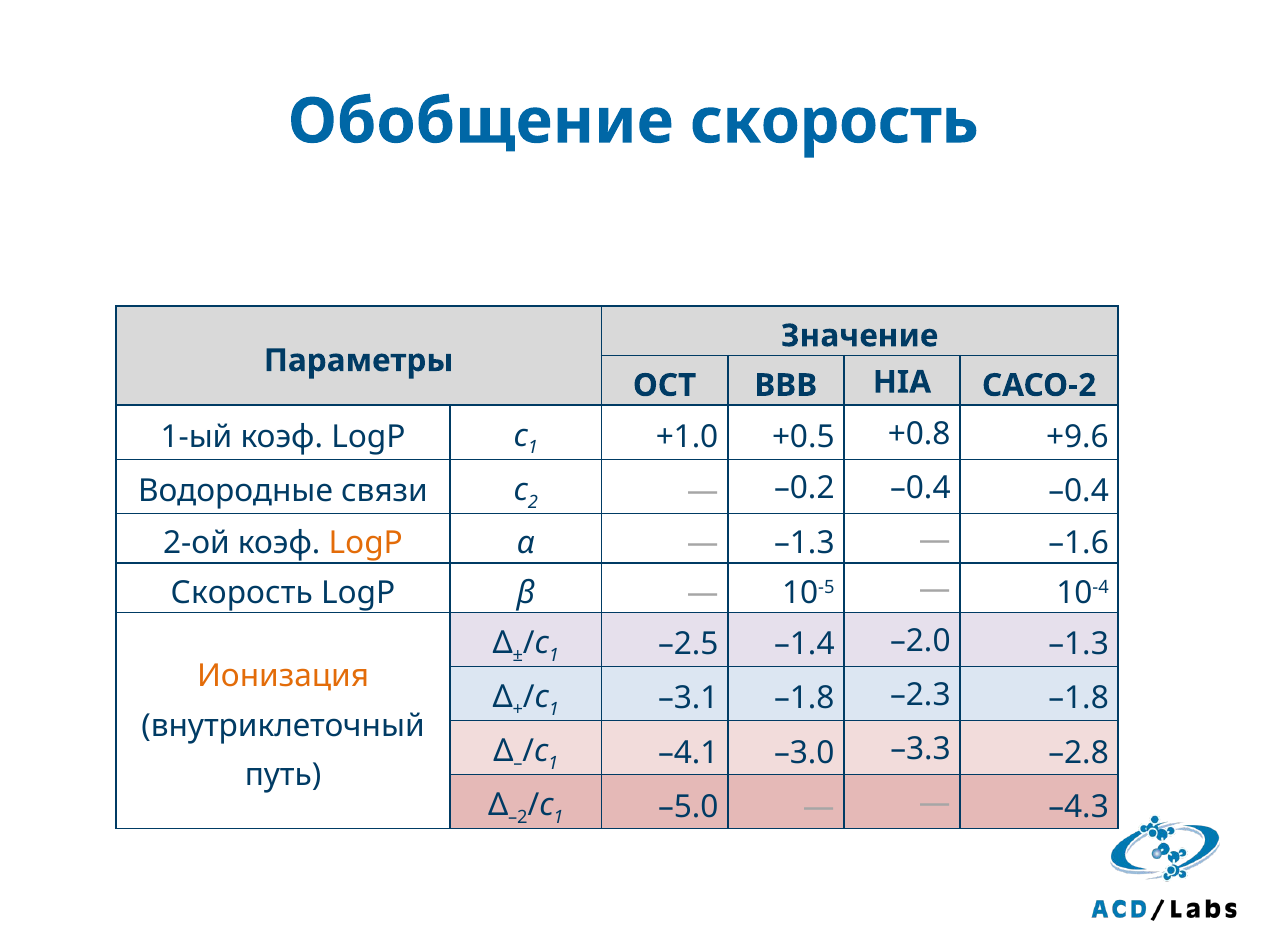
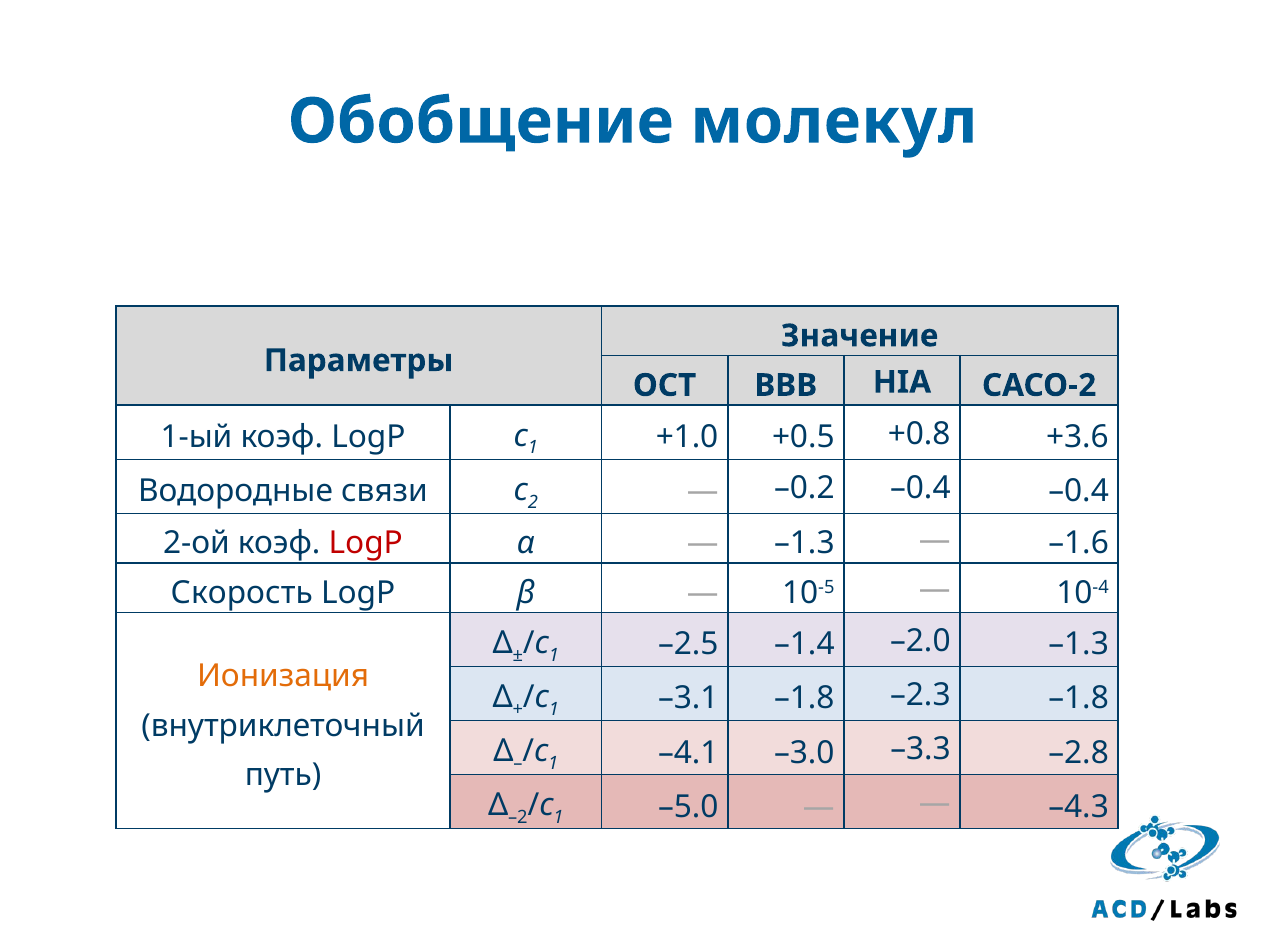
Обобщение скорость: скорость -> молекул
+9.6: +9.6 -> +3.6
LogP at (366, 543) colour: orange -> red
